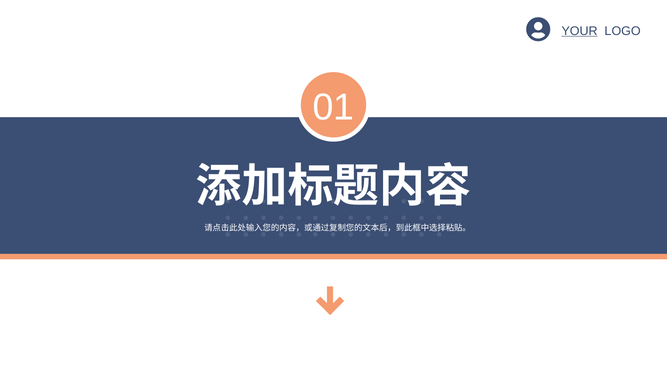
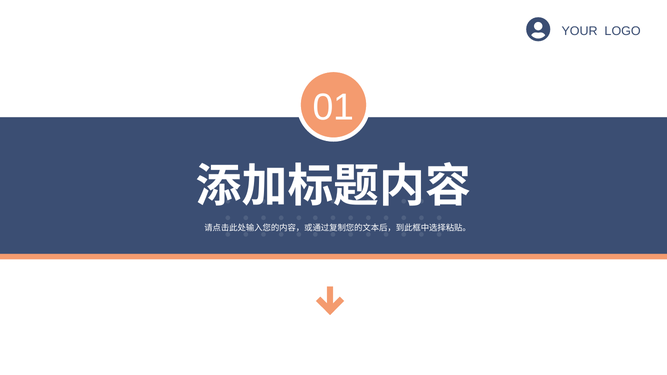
YOUR underline: present -> none
